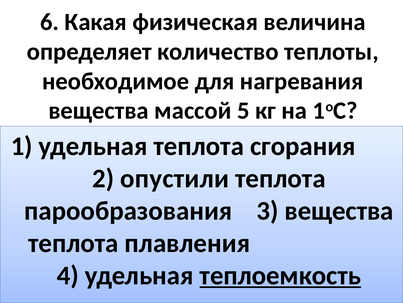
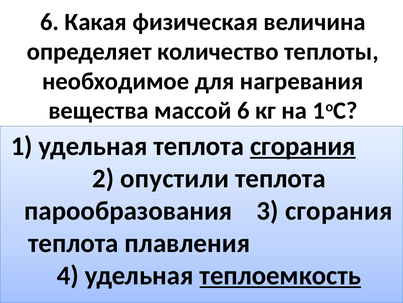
массой 5: 5 -> 6
сгорания at (303, 146) underline: none -> present
3 вещества: вещества -> сгорания
